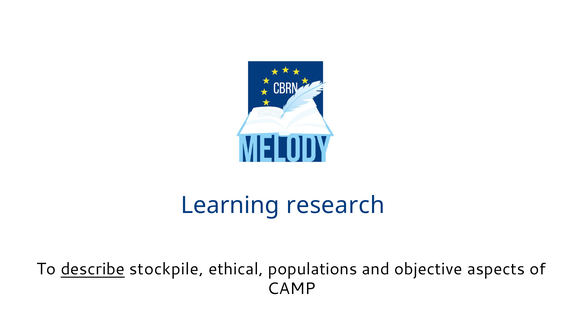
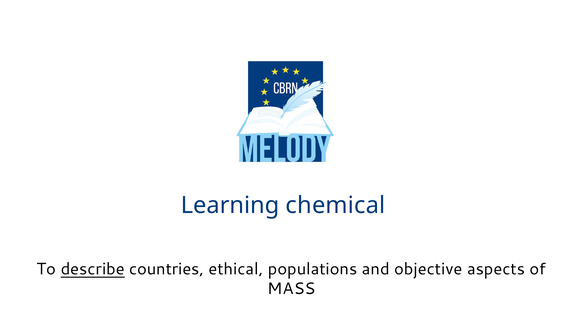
research: research -> chemical
stockpile: stockpile -> countries
CAMP: CAMP -> MASS
